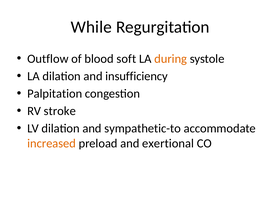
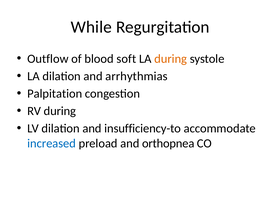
insufficiency: insufficiency -> arrhythmias
RV stroke: stroke -> during
sympathetic-to: sympathetic-to -> insufficiency-to
increased colour: orange -> blue
exertional: exertional -> orthopnea
